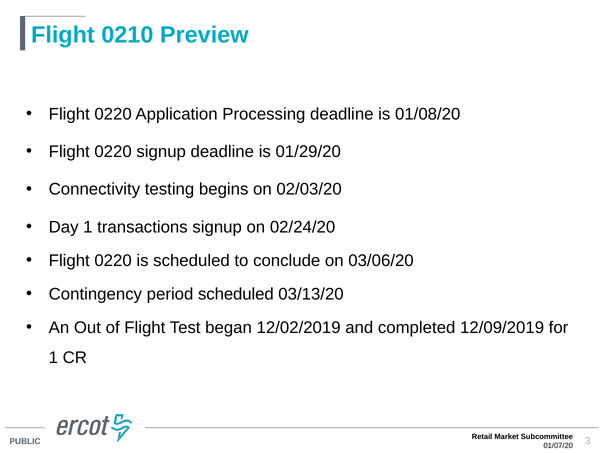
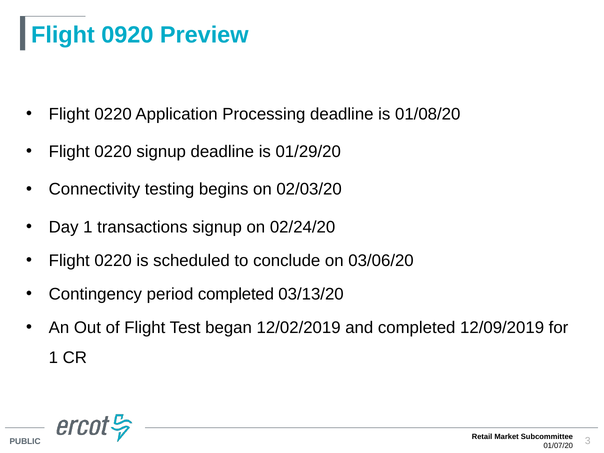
0210: 0210 -> 0920
period scheduled: scheduled -> completed
